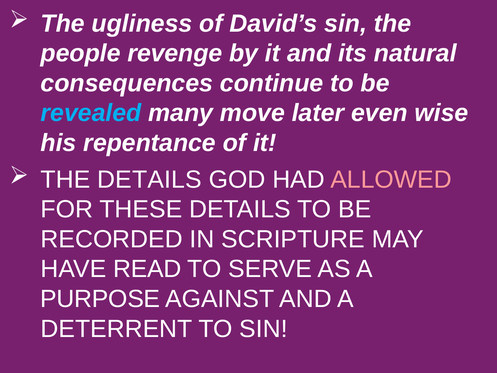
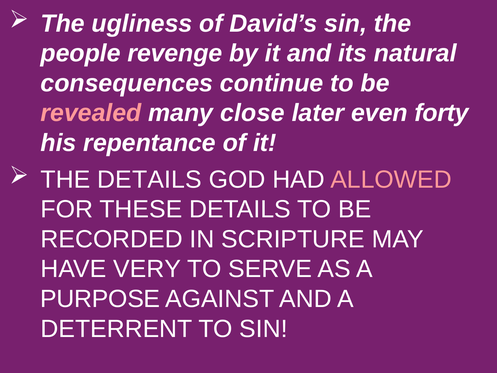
revealed colour: light blue -> pink
move: move -> close
wise: wise -> forty
READ: READ -> VERY
